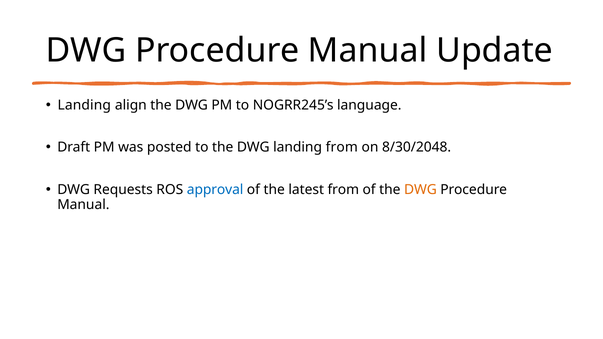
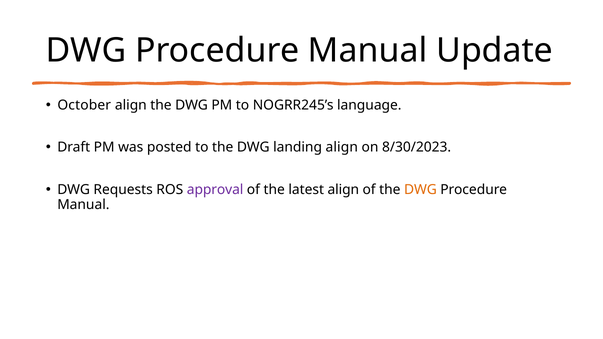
Landing at (84, 105): Landing -> October
landing from: from -> align
8/30/2048: 8/30/2048 -> 8/30/2023
approval colour: blue -> purple
latest from: from -> align
